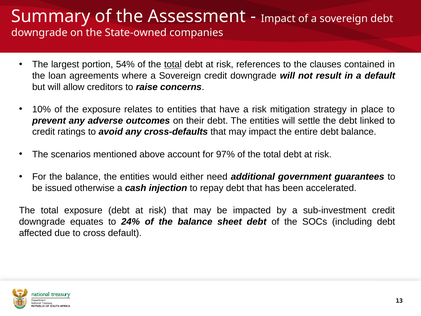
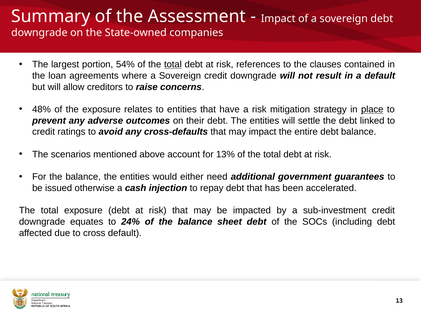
10%: 10% -> 48%
place underline: none -> present
97%: 97% -> 13%
